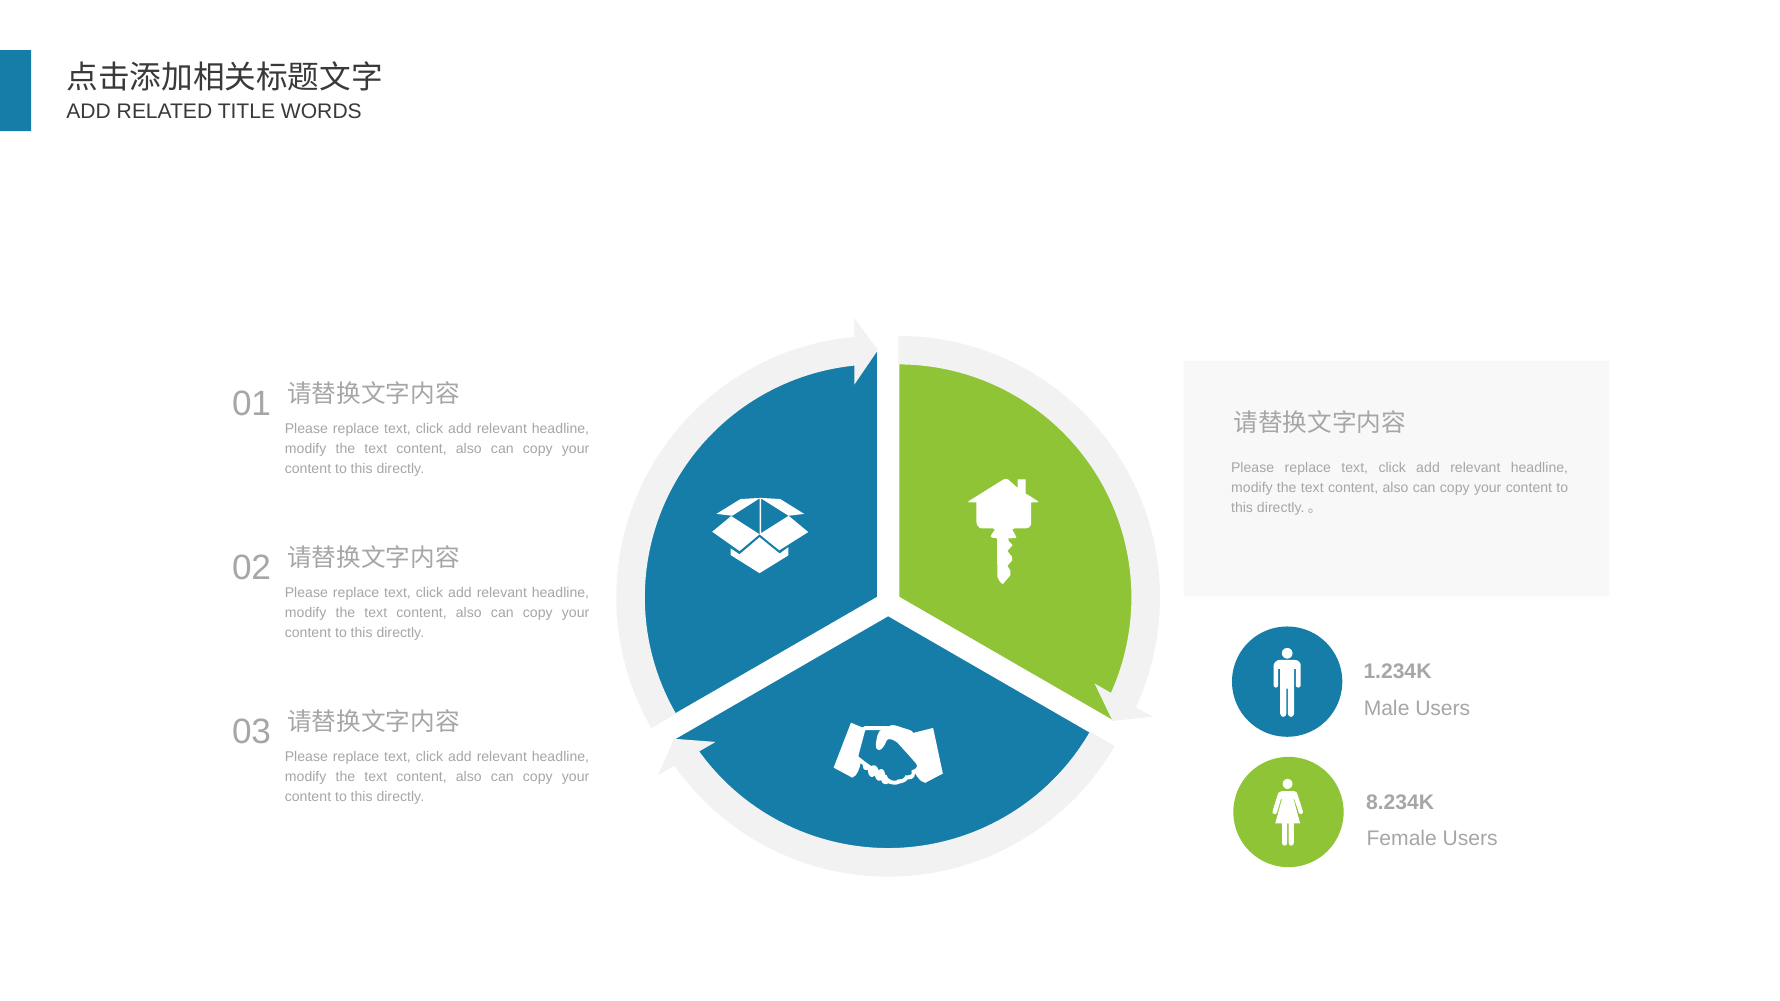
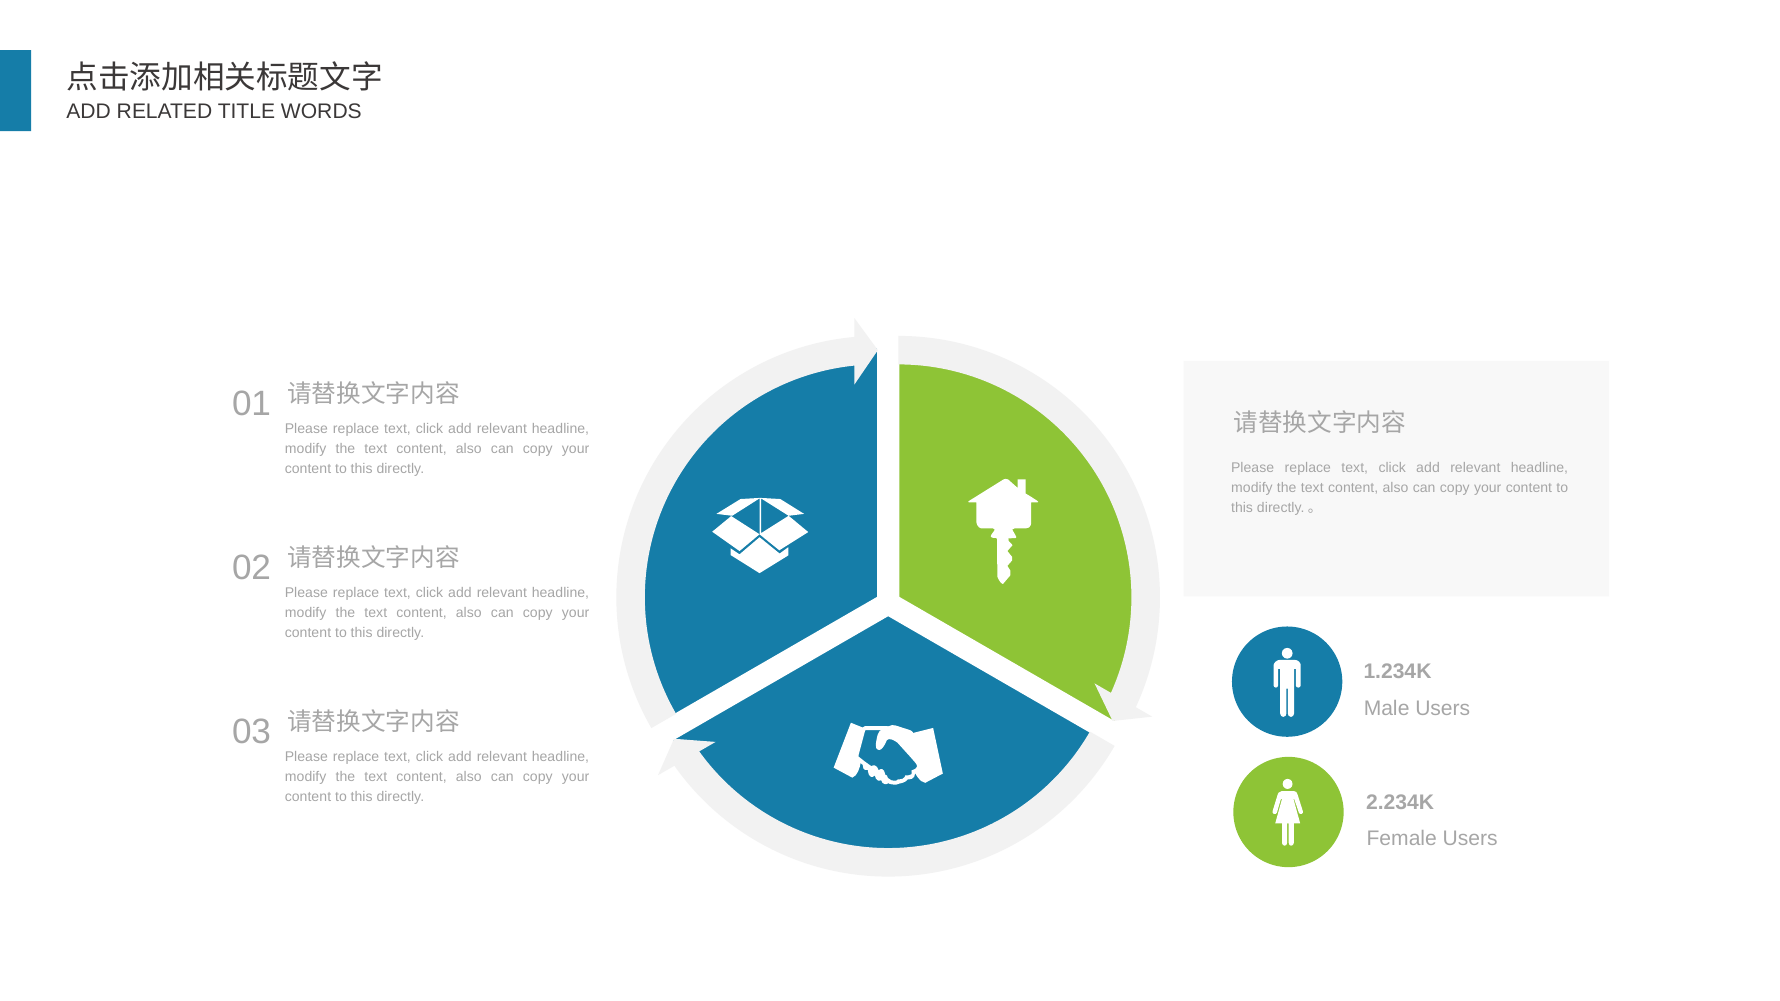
8.234K: 8.234K -> 2.234K
